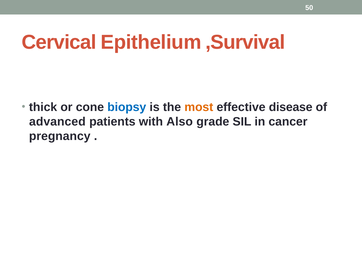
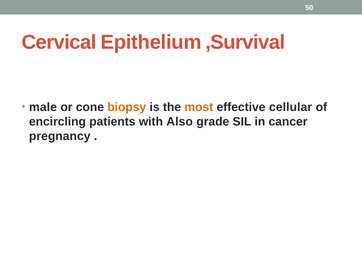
thick: thick -> male
biopsy colour: blue -> orange
disease: disease -> cellular
advanced: advanced -> encircling
